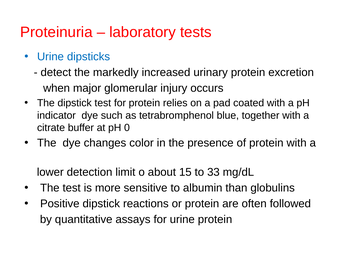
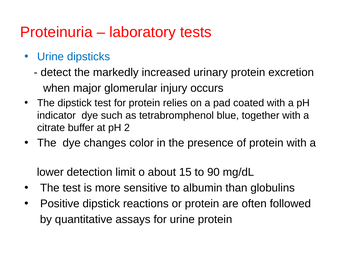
0: 0 -> 2
33: 33 -> 90
